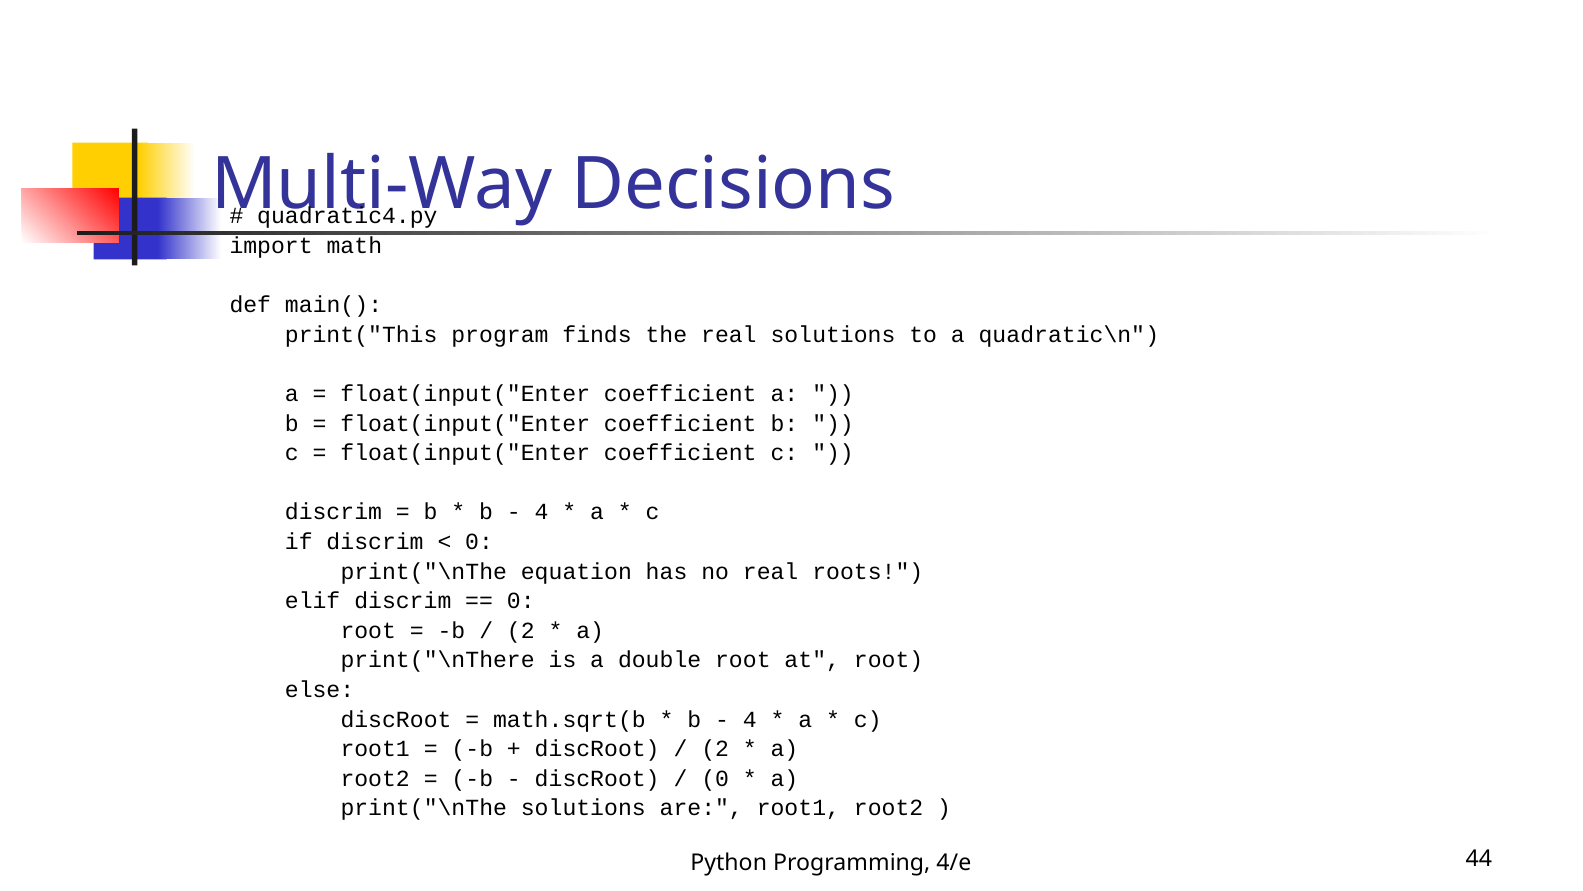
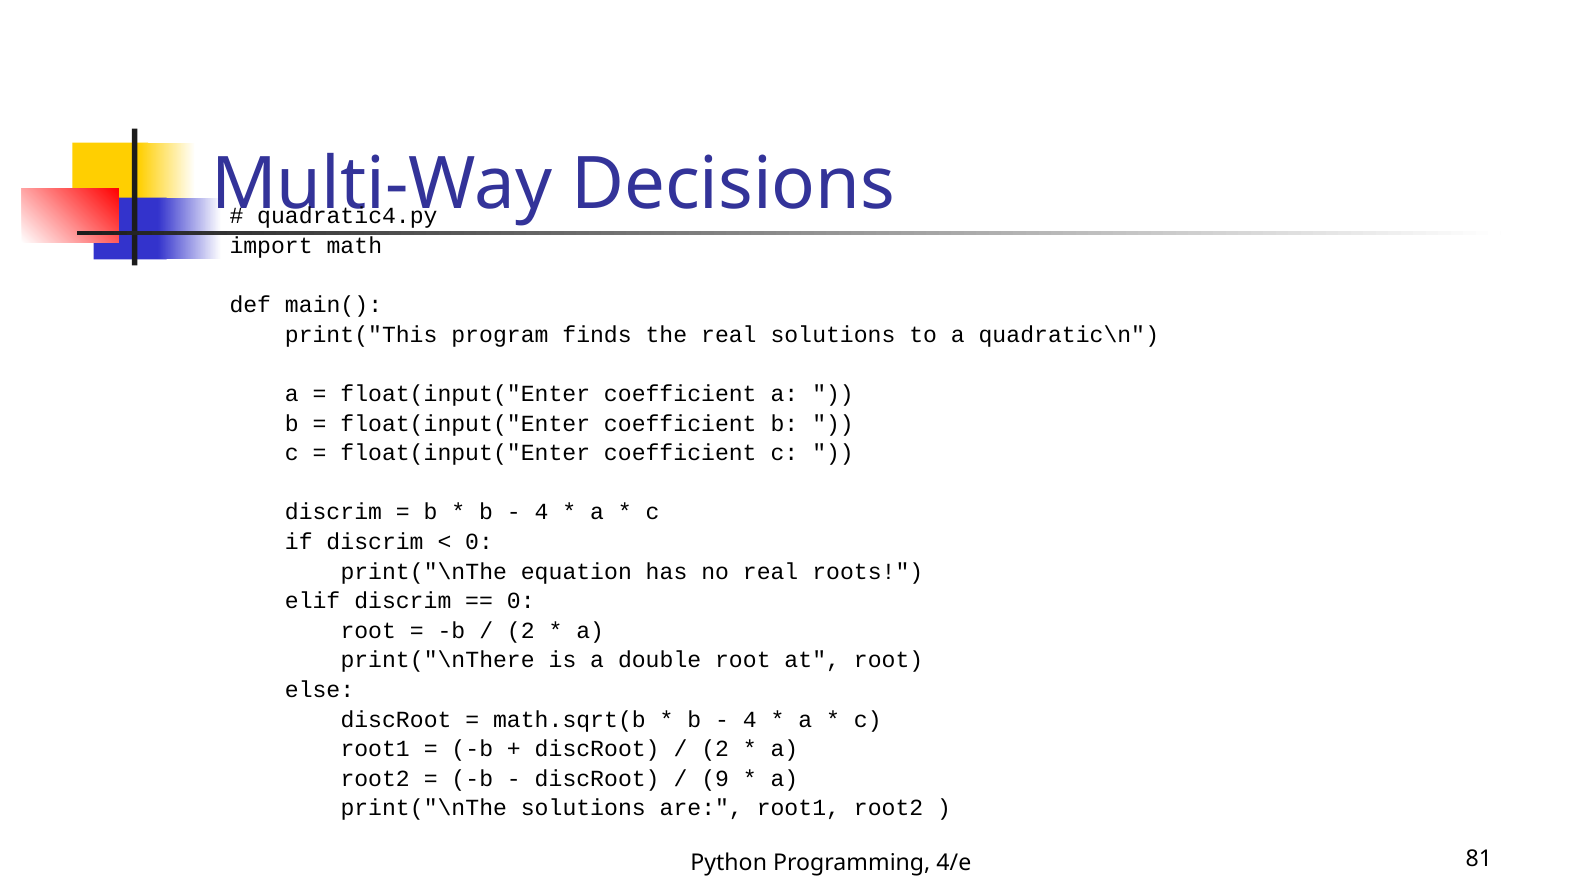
0 at (715, 778): 0 -> 9
44: 44 -> 81
